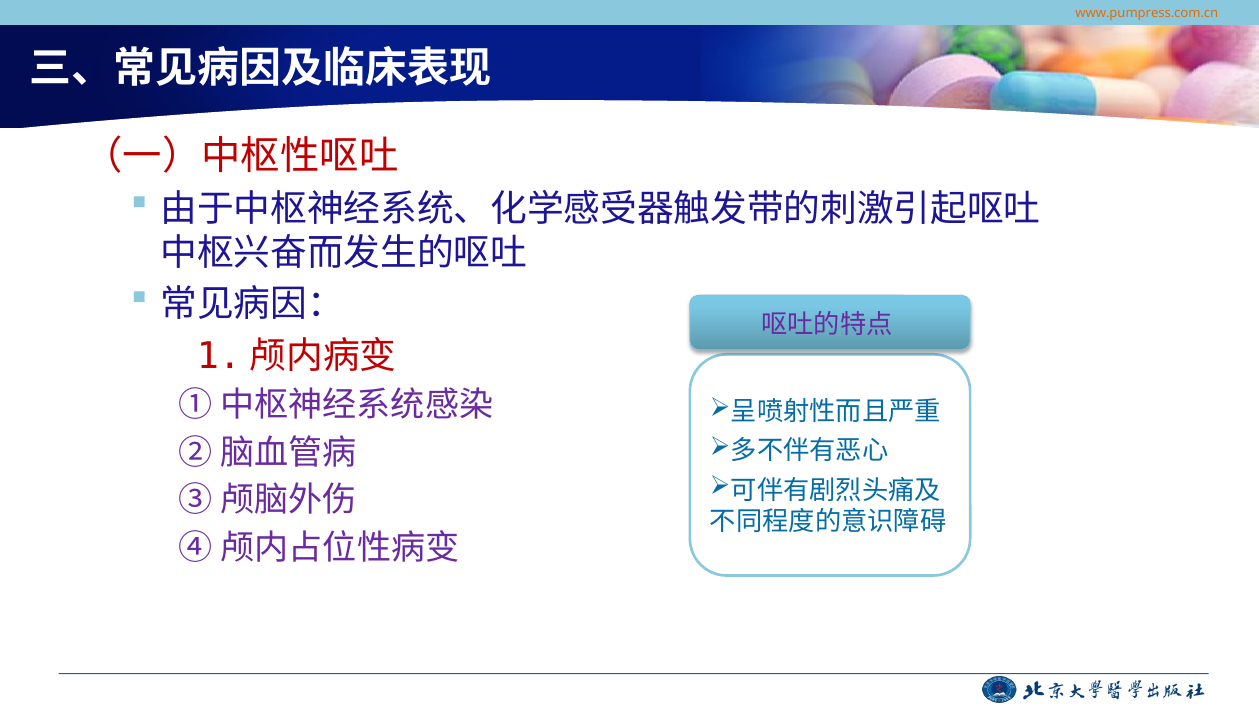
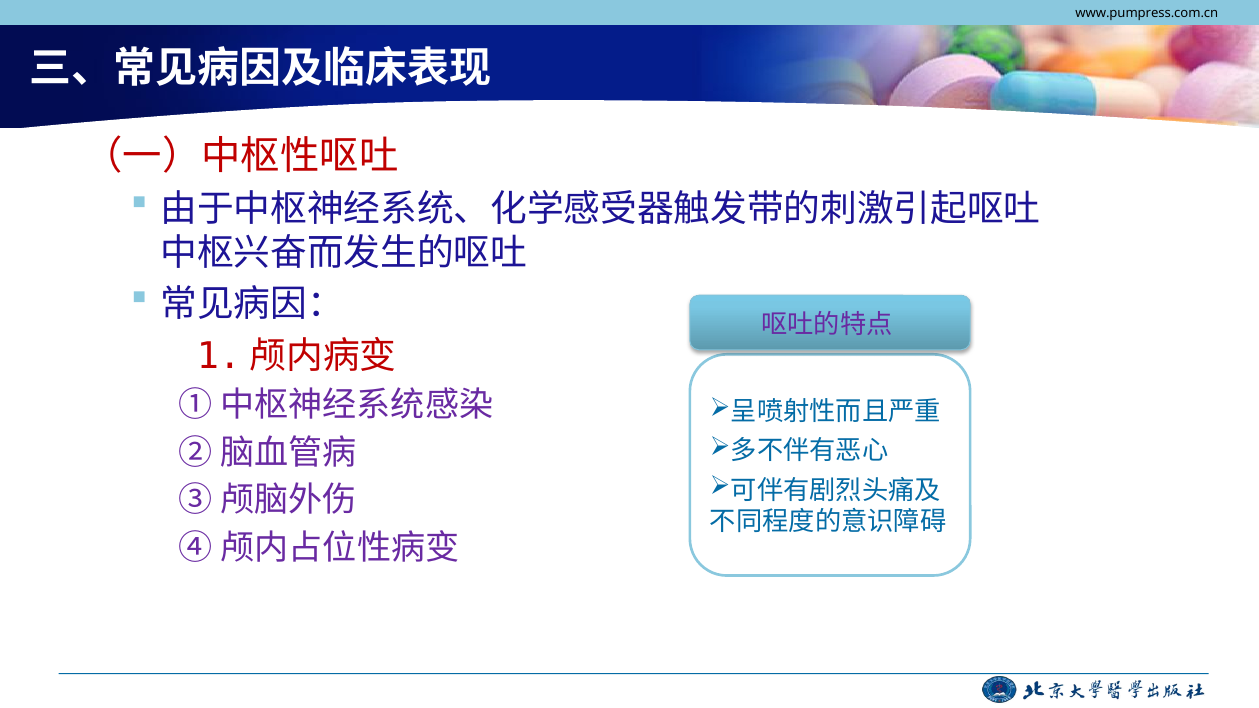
www.pumpress.com.cn colour: orange -> black
